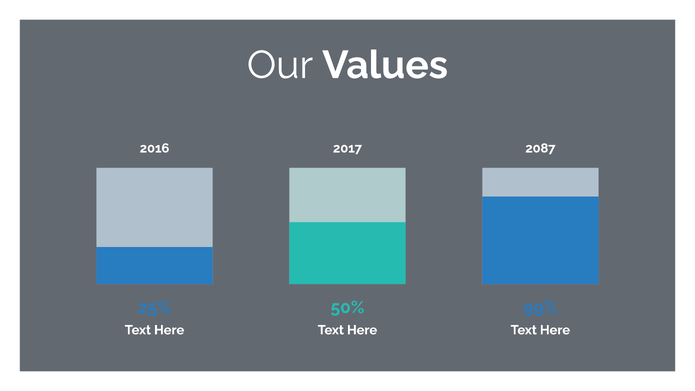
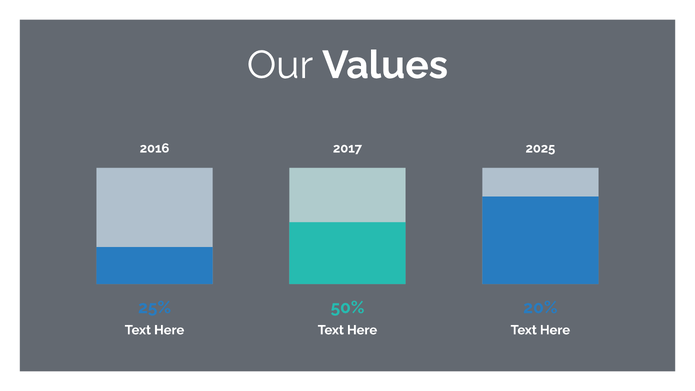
2087: 2087 -> 2025
99%: 99% -> 20%
